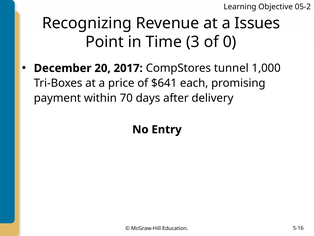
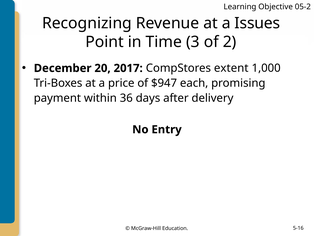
0: 0 -> 2
tunnel: tunnel -> extent
$641: $641 -> $947
70: 70 -> 36
